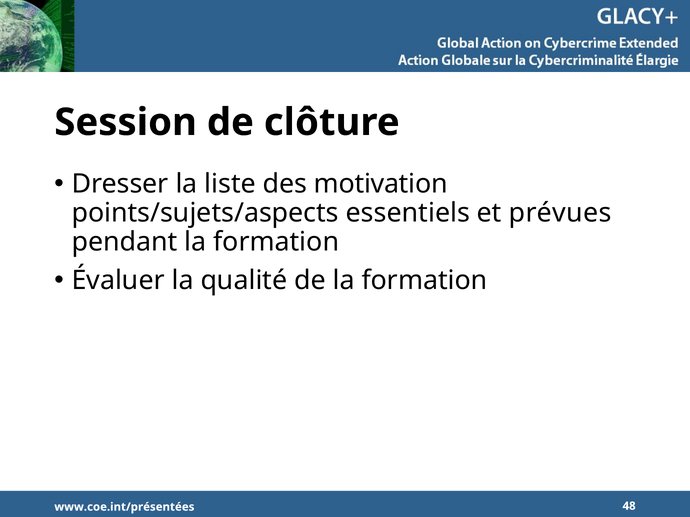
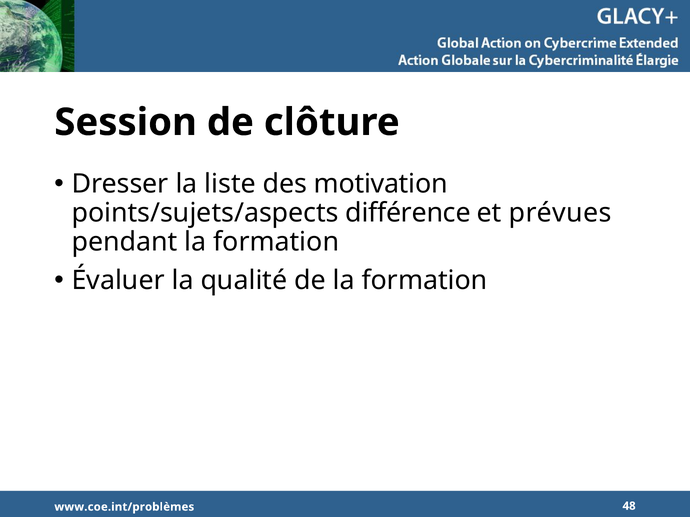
essentiels: essentiels -> différence
www.coe.int/présentées: www.coe.int/présentées -> www.coe.int/problèmes
